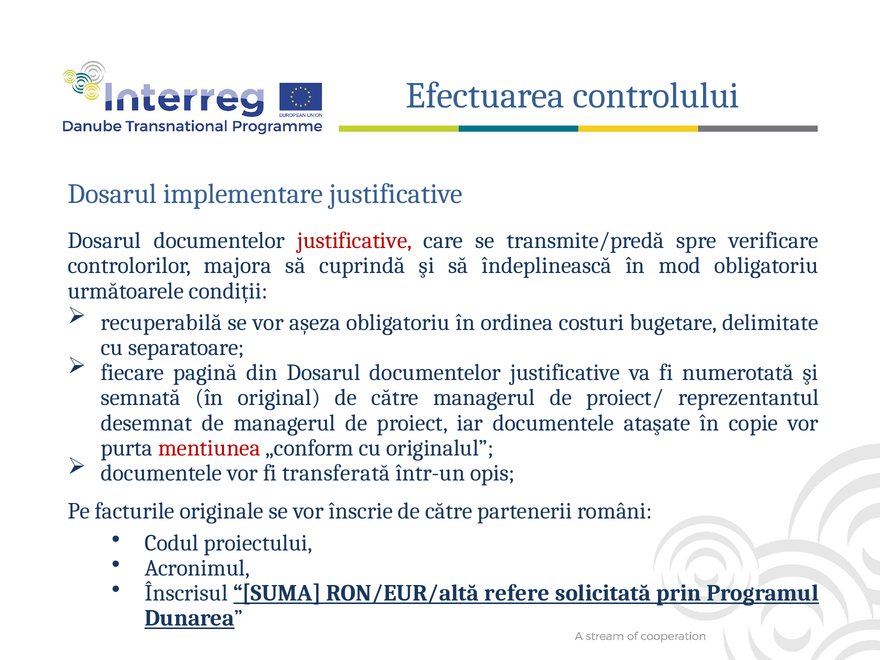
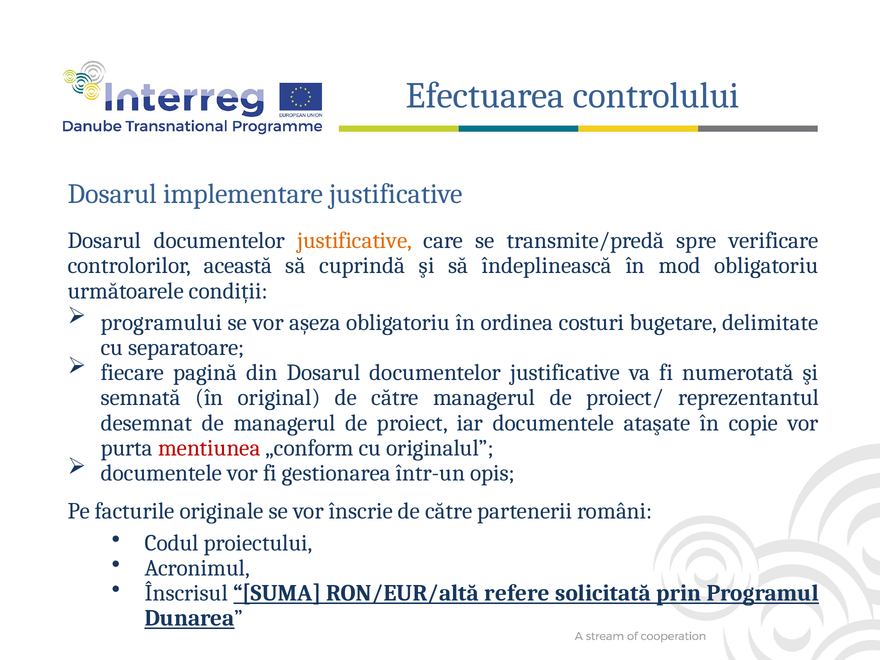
justificative at (355, 241) colour: red -> orange
majora: majora -> această
recuperabilă: recuperabilă -> programului
transferată: transferată -> gestionarea
